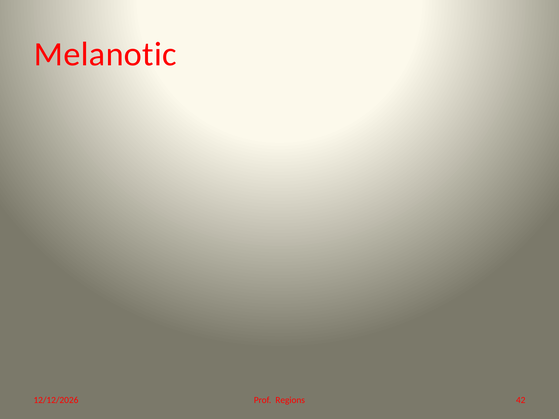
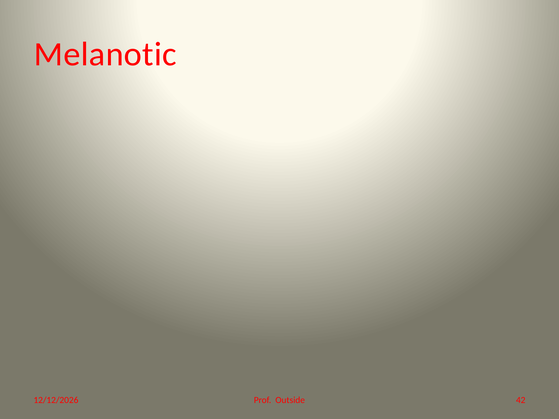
Regions: Regions -> Outside
